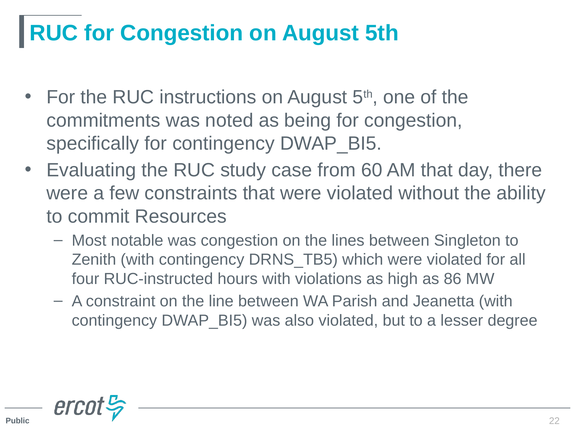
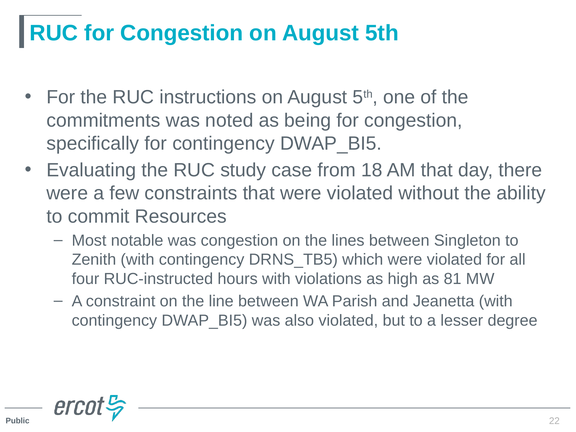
60: 60 -> 18
86: 86 -> 81
